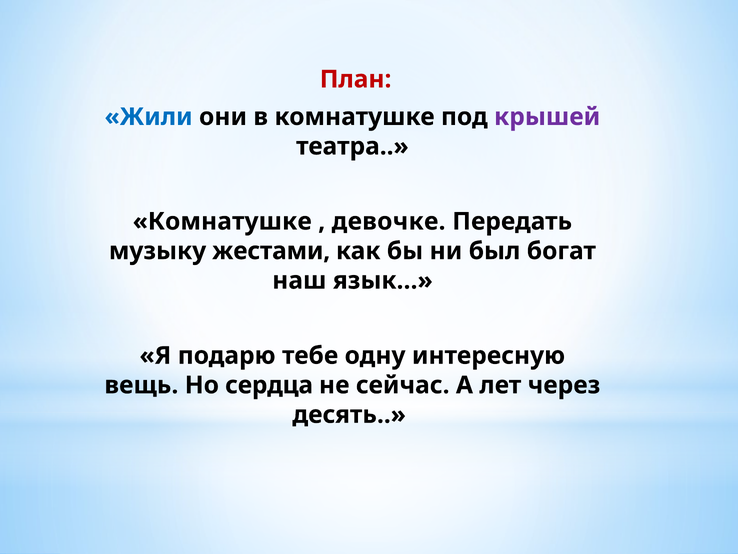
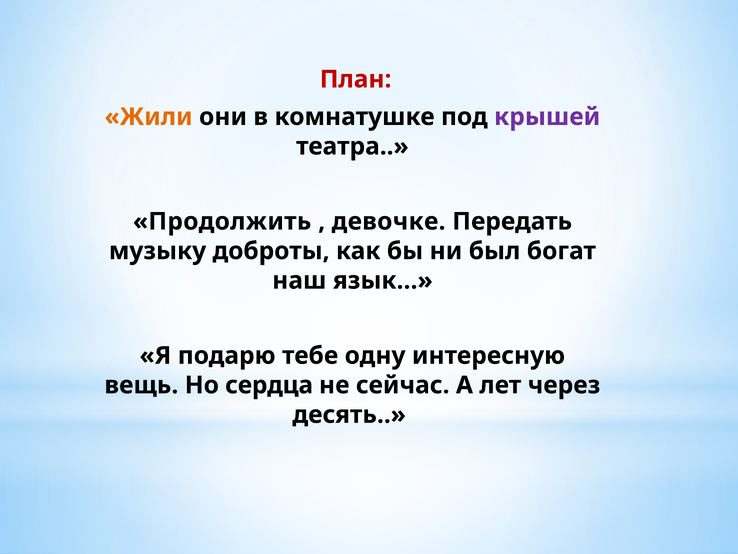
Жили colour: blue -> orange
Комнатушке at (222, 221): Комнатушке -> Продолжить
жестами: жестами -> доброты
